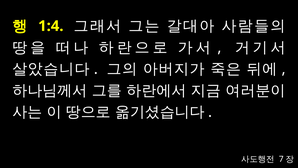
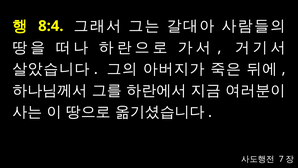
1:4: 1:4 -> 8:4
